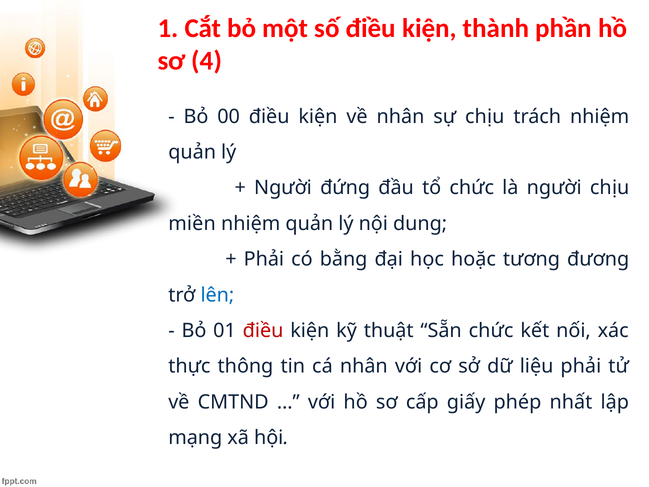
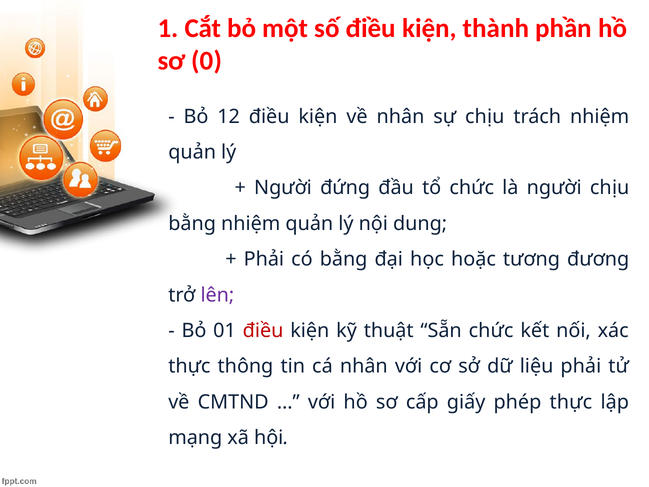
4: 4 -> 0
00: 00 -> 12
miền at (192, 224): miền -> bằng
lên colour: blue -> purple
phép nhất: nhất -> thực
